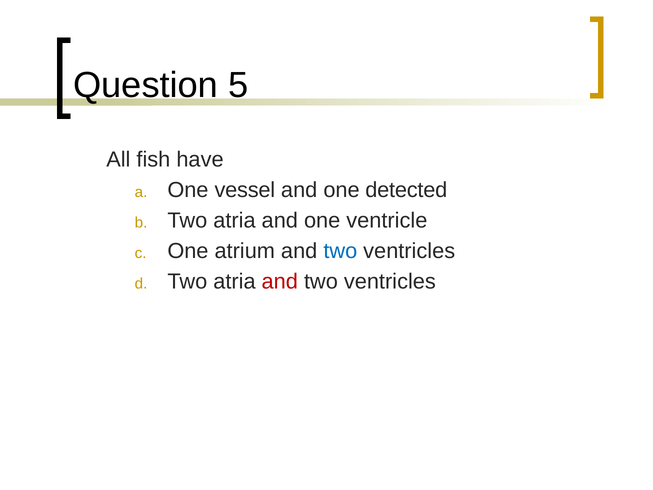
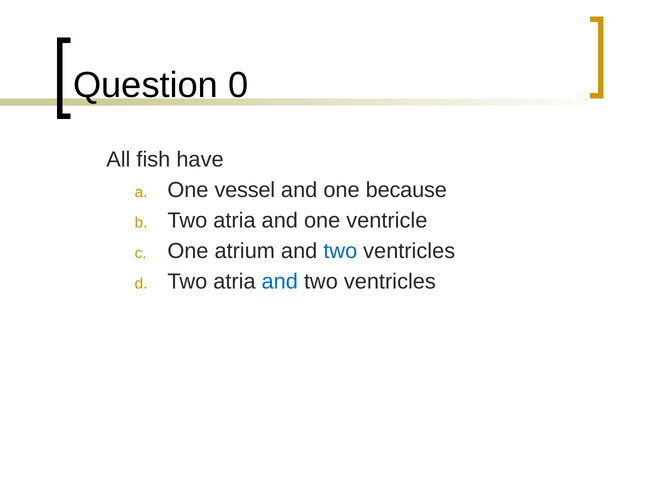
5: 5 -> 0
detected: detected -> because
and at (280, 281) colour: red -> blue
